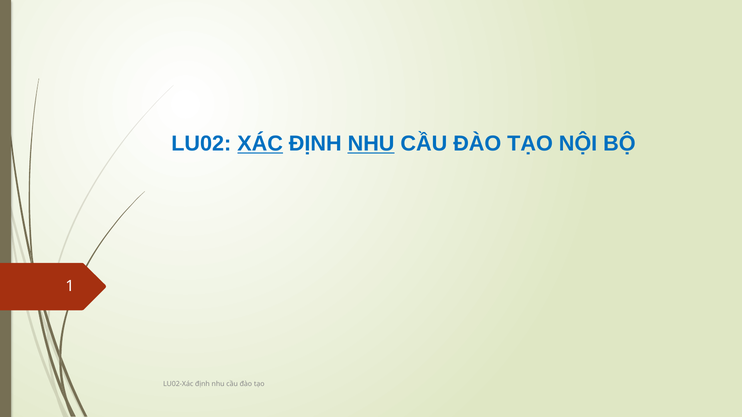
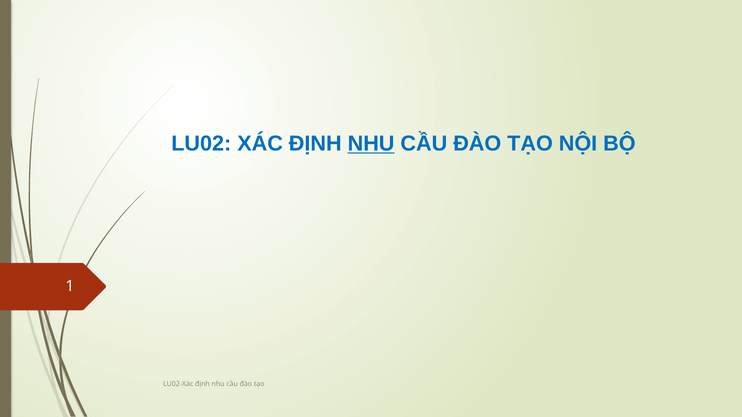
XÁC underline: present -> none
